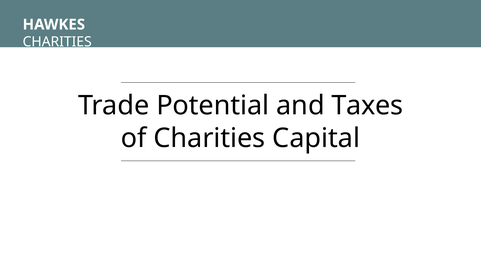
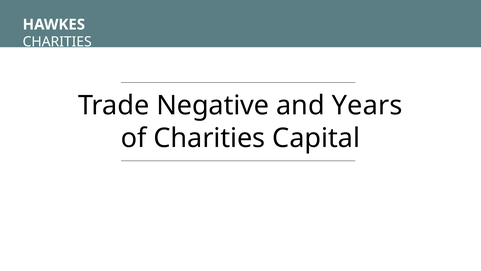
Potential: Potential -> Negative
Taxes: Taxes -> Years
